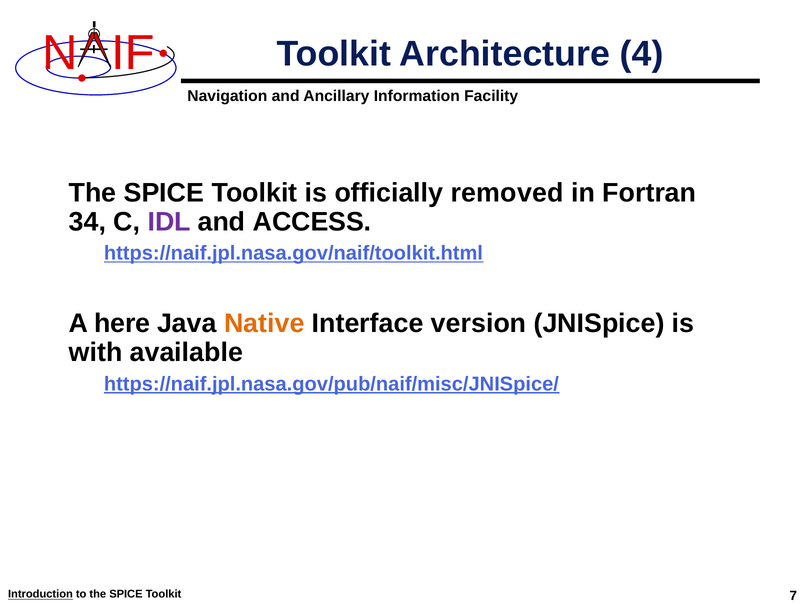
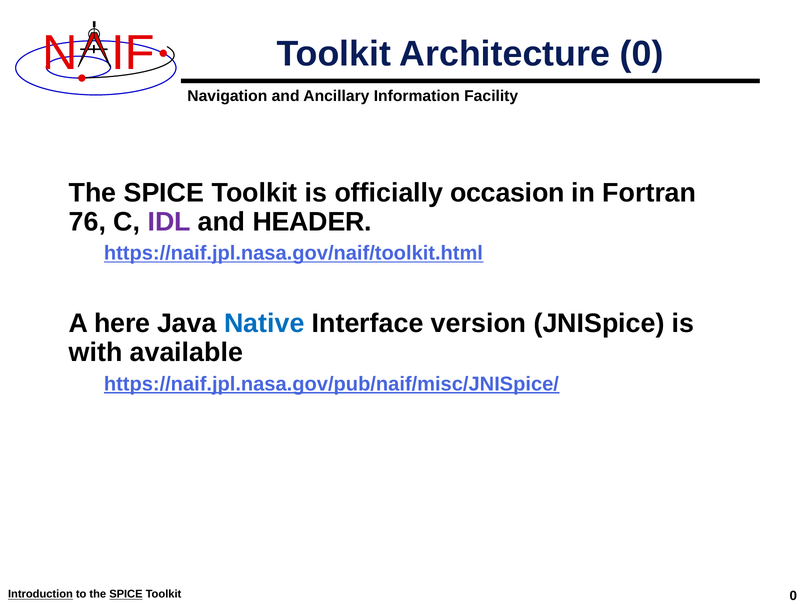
Architecture 4: 4 -> 0
removed: removed -> occasion
34: 34 -> 76
ACCESS: ACCESS -> HEADER
Native colour: orange -> blue
SPICE at (126, 594) underline: none -> present
Toolkit 7: 7 -> 0
